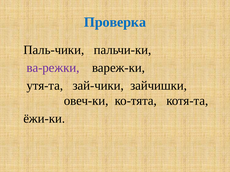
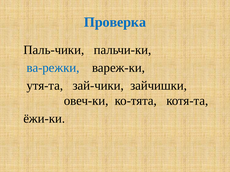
ва-режки colour: purple -> blue
